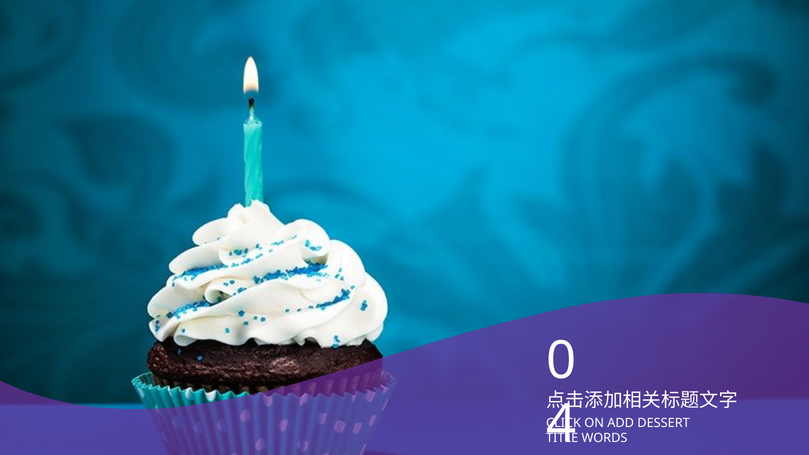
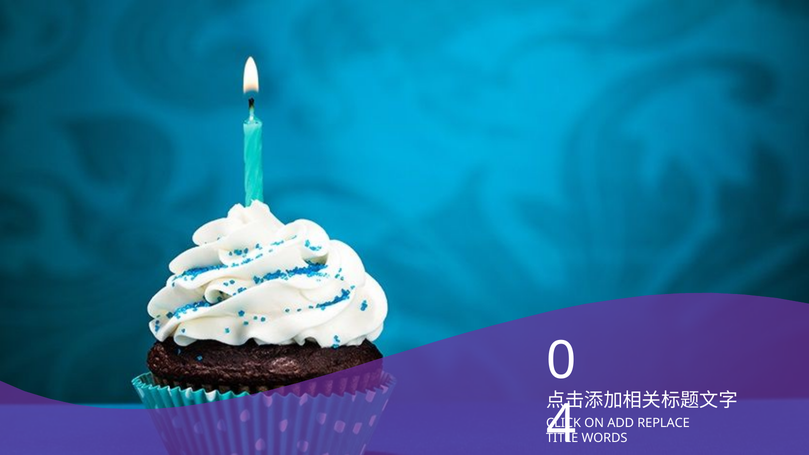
DESSERT: DESSERT -> REPLACE
